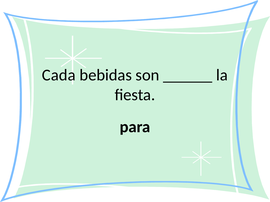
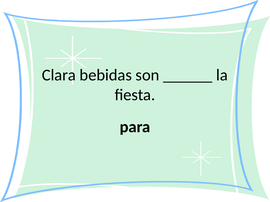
Cada: Cada -> Clara
